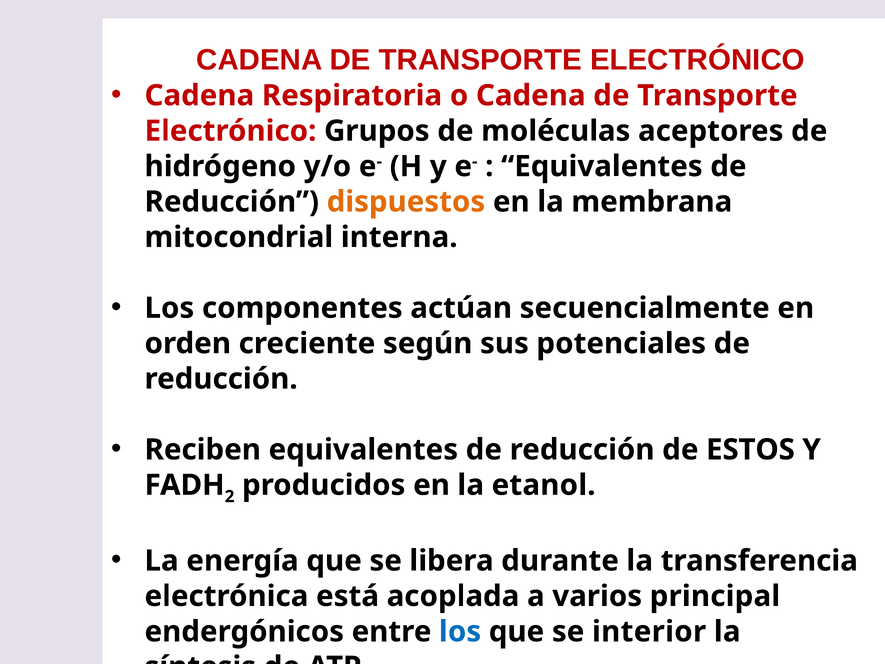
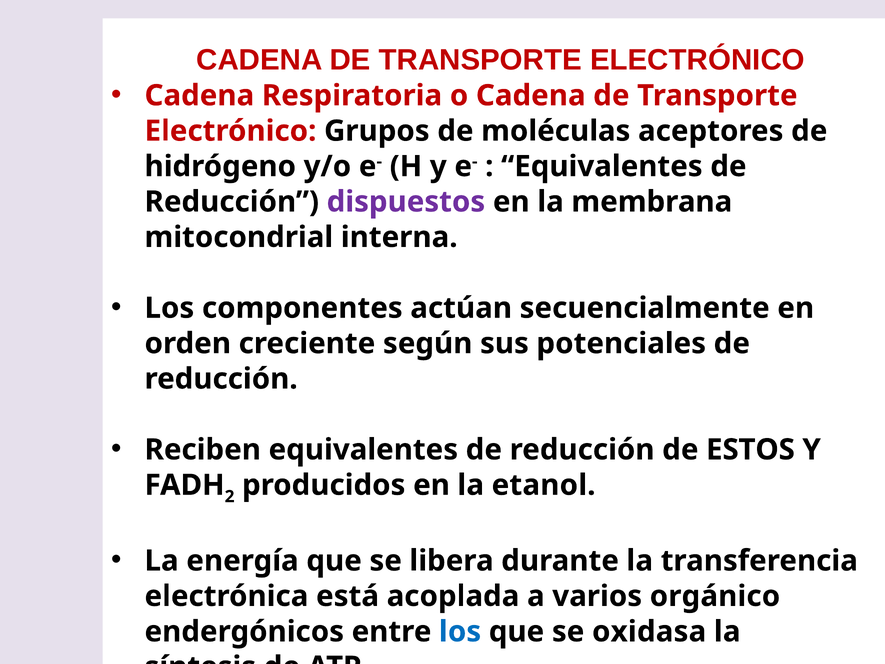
dispuestos colour: orange -> purple
principal: principal -> orgánico
interior: interior -> oxidasa
